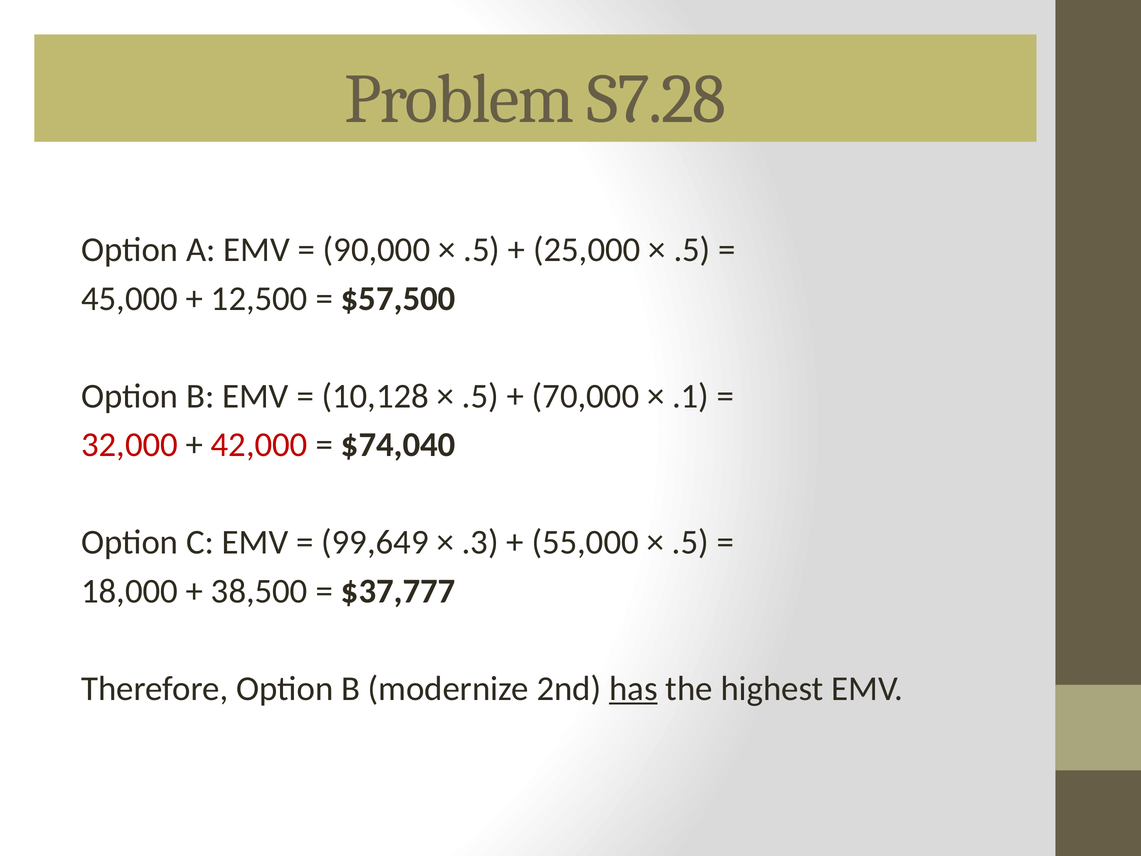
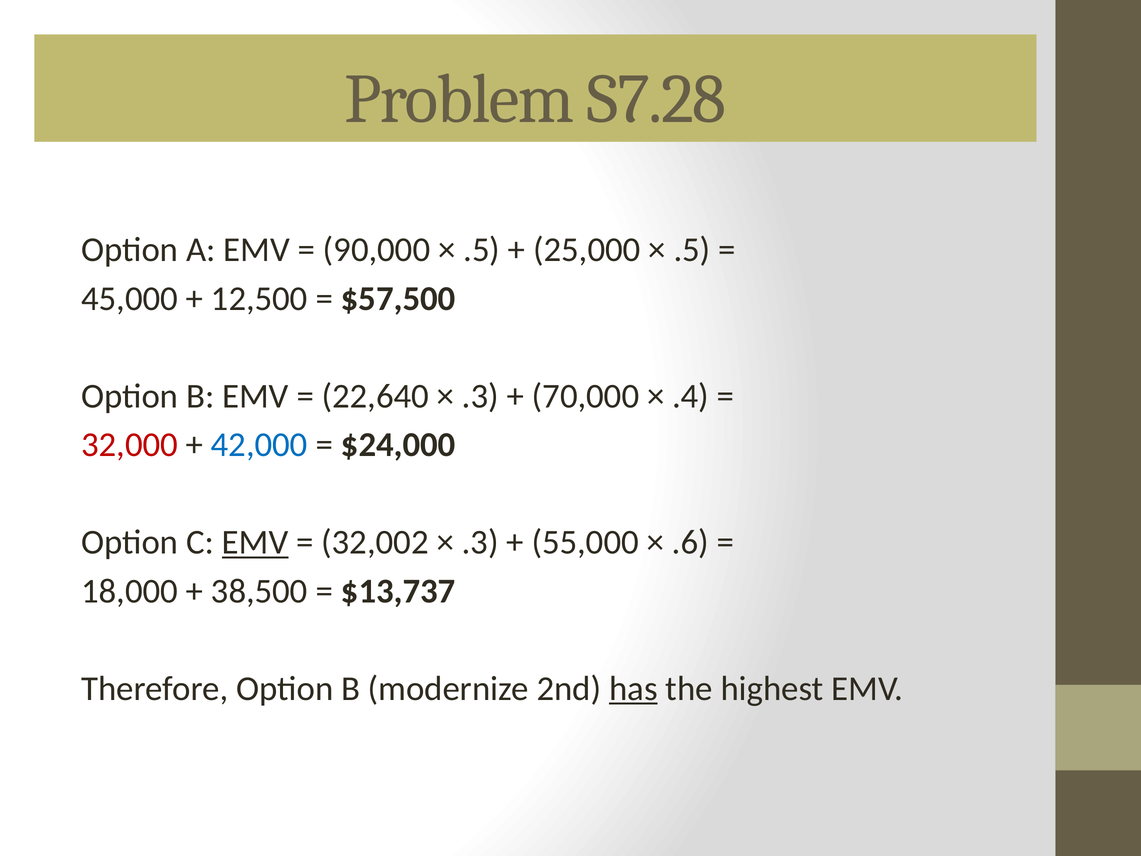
10,128: 10,128 -> 22,640
.5 at (480, 396): .5 -> .3
.1: .1 -> .4
42,000 colour: red -> blue
$74,040: $74,040 -> $24,000
EMV at (255, 542) underline: none -> present
99,649: 99,649 -> 32,002
.5 at (690, 542): .5 -> .6
$37,777: $37,777 -> $13,737
